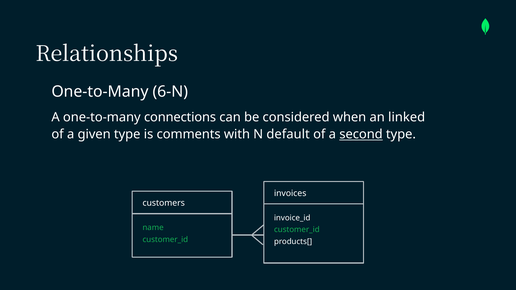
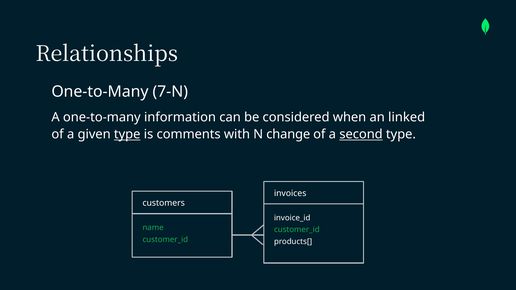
6-N: 6-N -> 7-N
connections: connections -> information
type at (127, 134) underline: none -> present
default: default -> change
